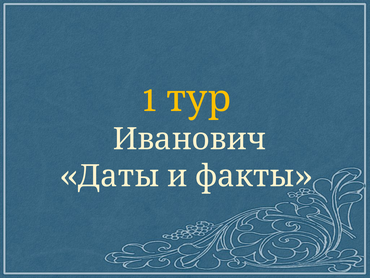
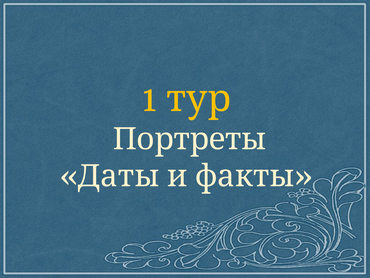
Иванович: Иванович -> Портреты
